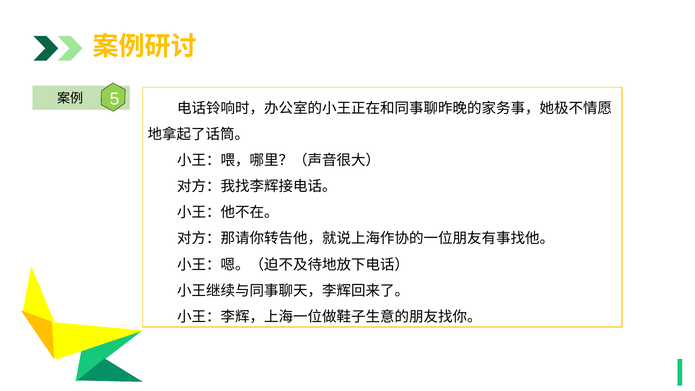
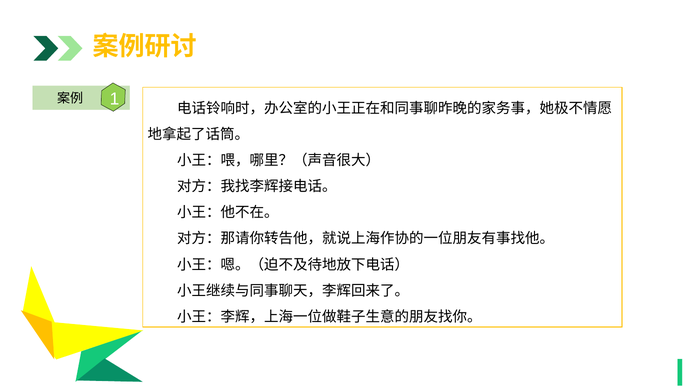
5 at (115, 99): 5 -> 1
